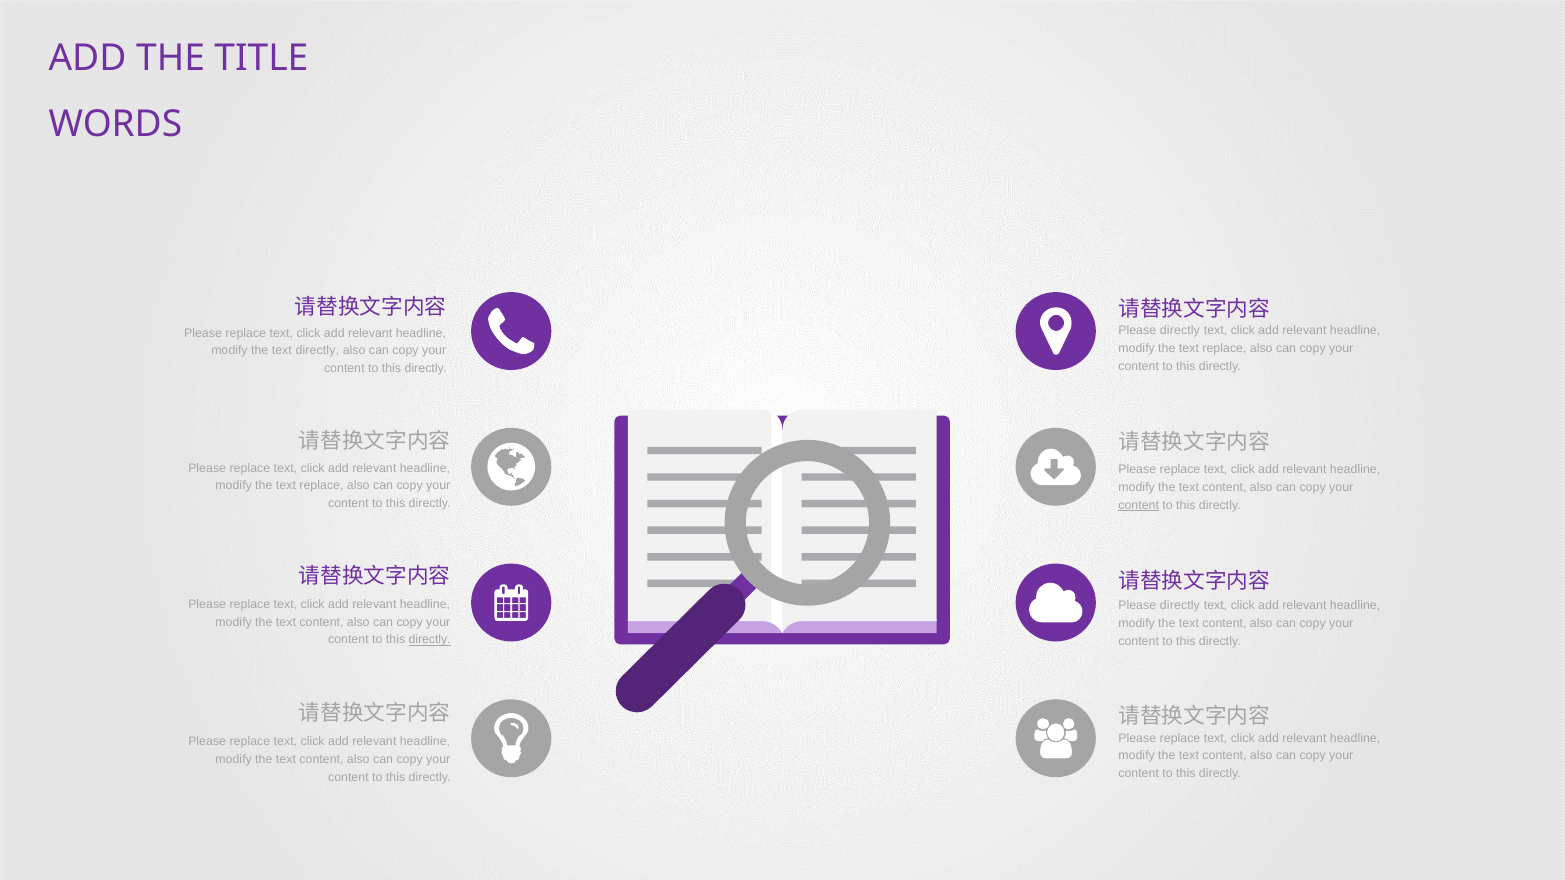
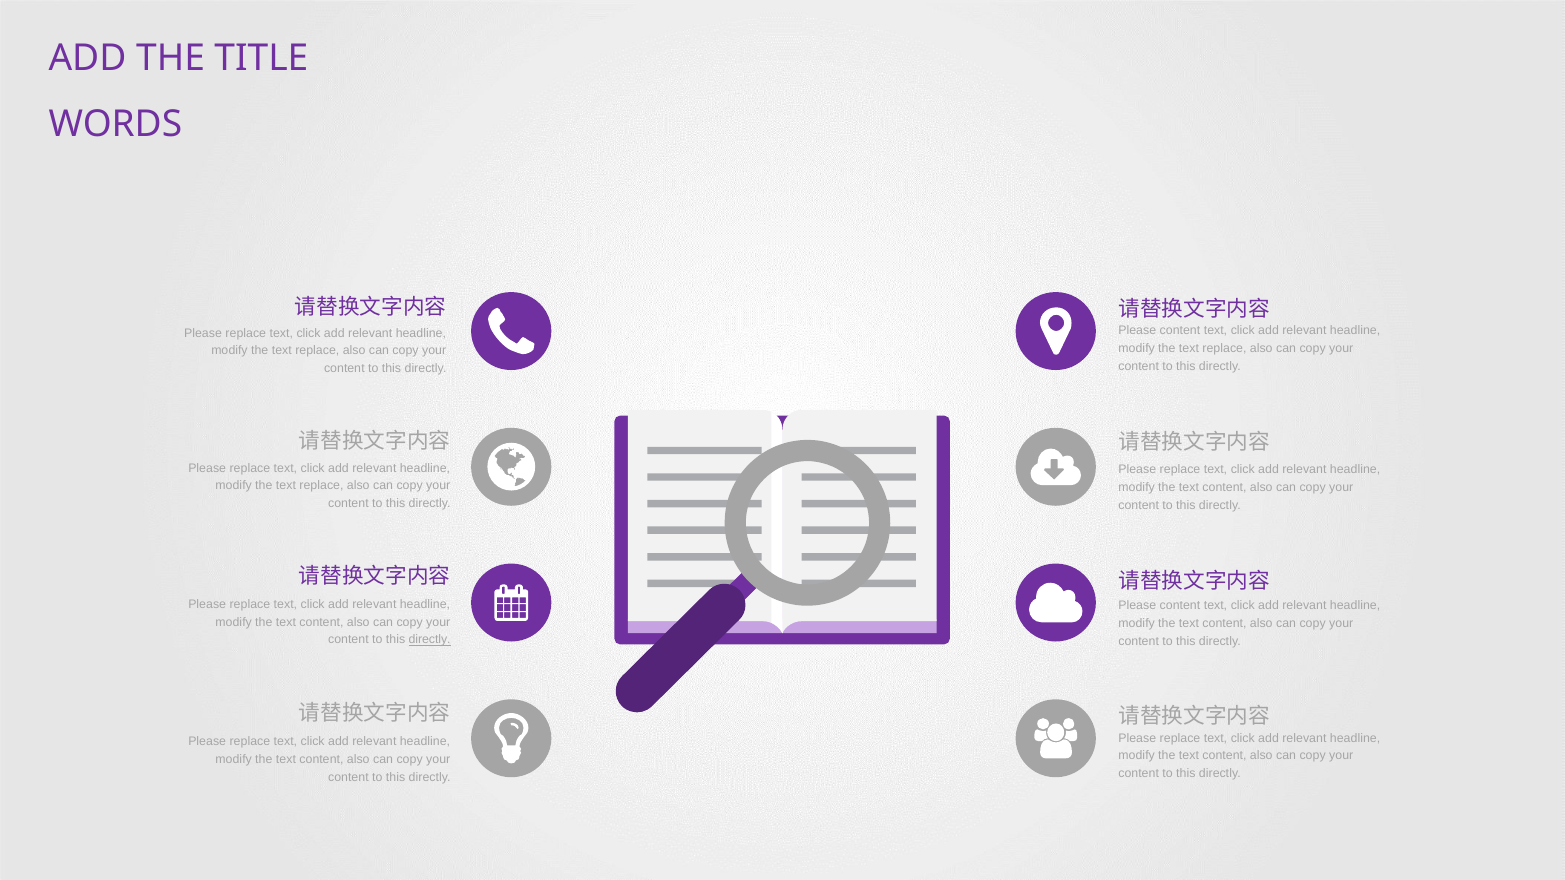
directly at (1180, 331): directly -> content
directly at (317, 351): directly -> replace
content at (1139, 505) underline: present -> none
directly at (1180, 606): directly -> content
